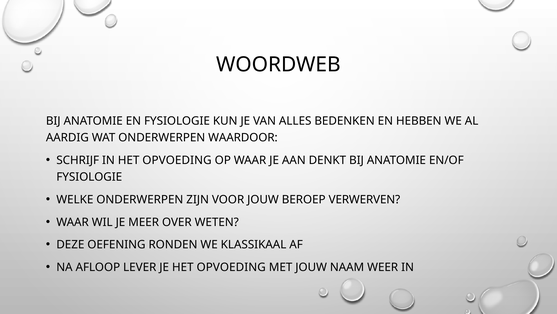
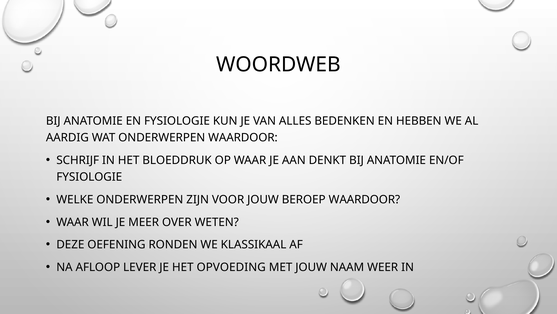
IN HET OPVOEDING: OPVOEDING -> BLOEDDRUK
BEROEP VERWERVEN: VERWERVEN -> WAARDOOR
